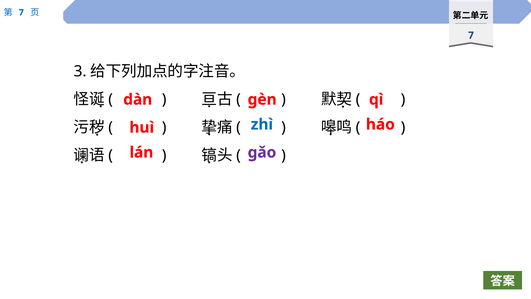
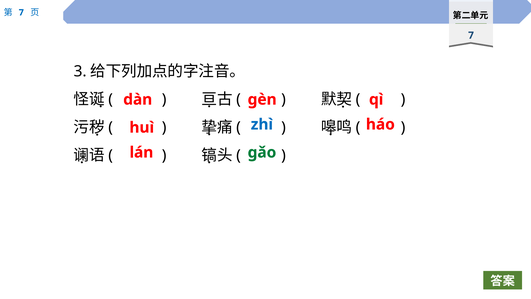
gǎo colour: purple -> green
